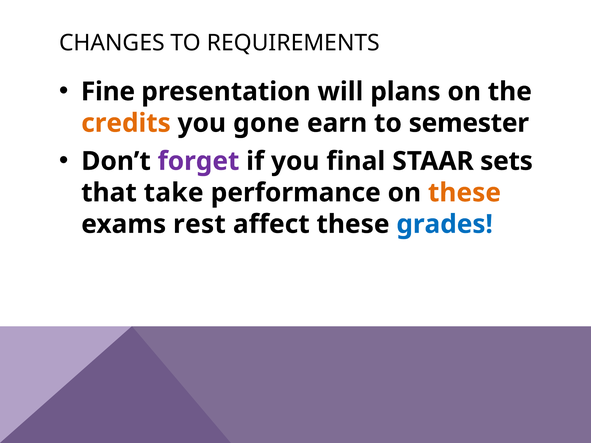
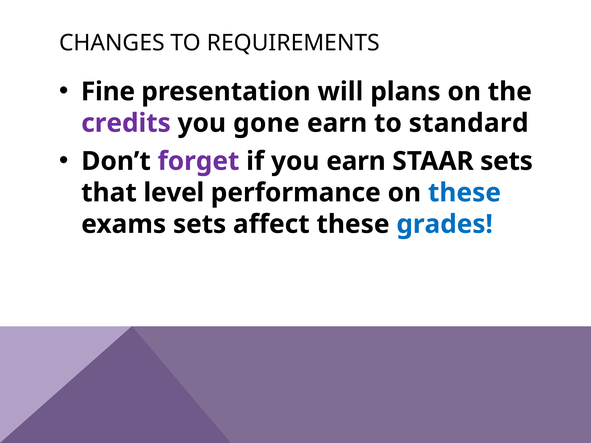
credits colour: orange -> purple
semester: semester -> standard
you final: final -> earn
take: take -> level
these at (464, 193) colour: orange -> blue
exams rest: rest -> sets
